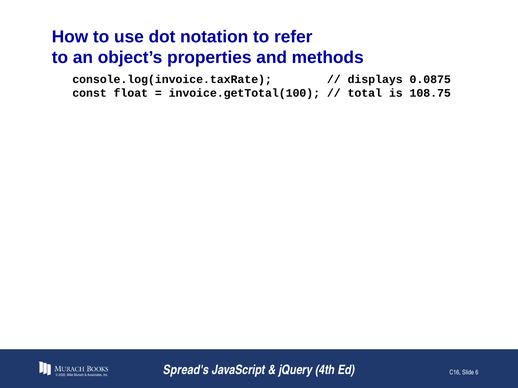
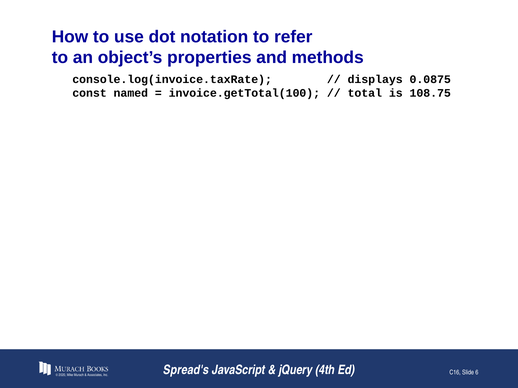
float: float -> named
